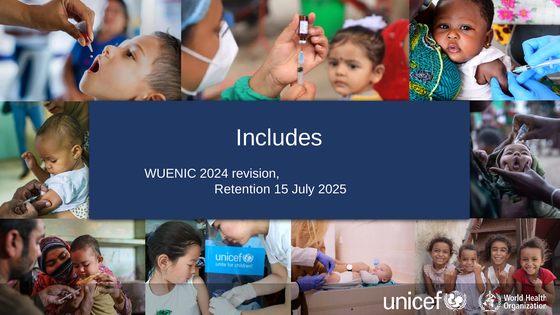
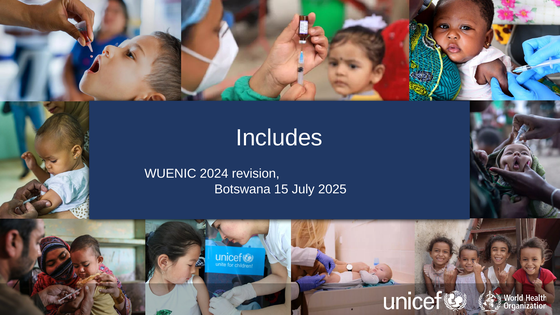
Retention: Retention -> Botswana
